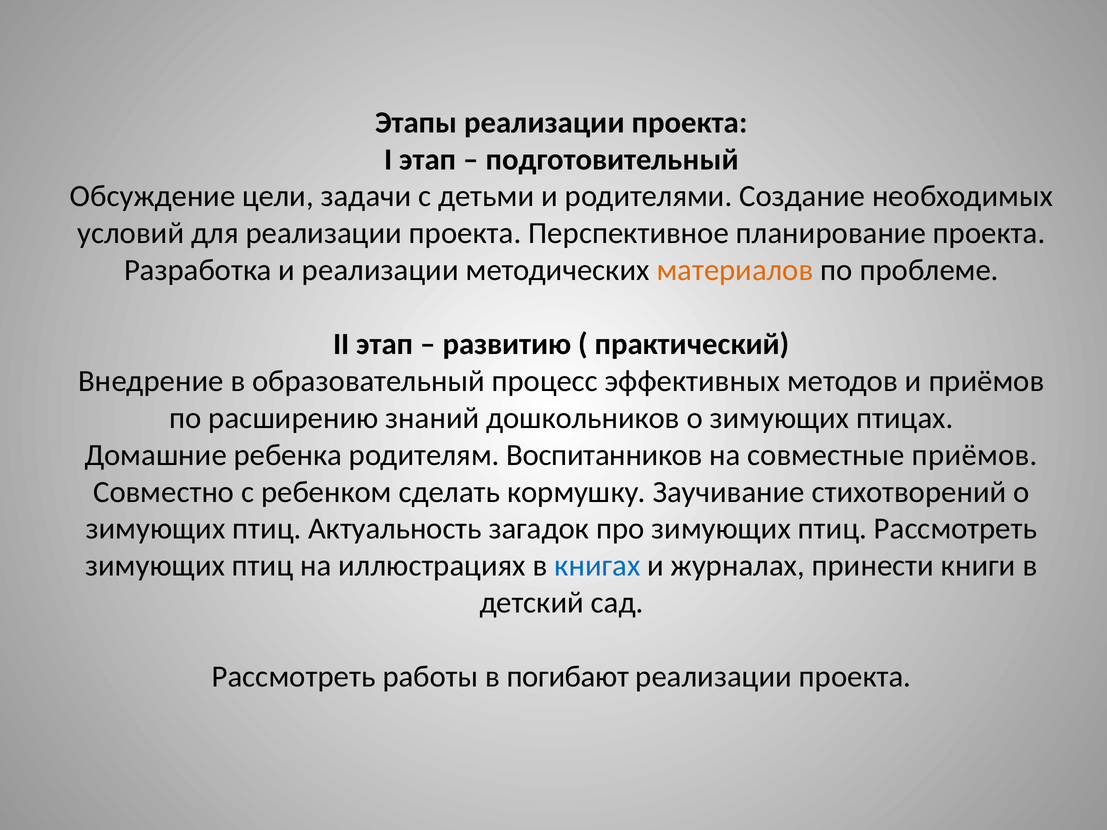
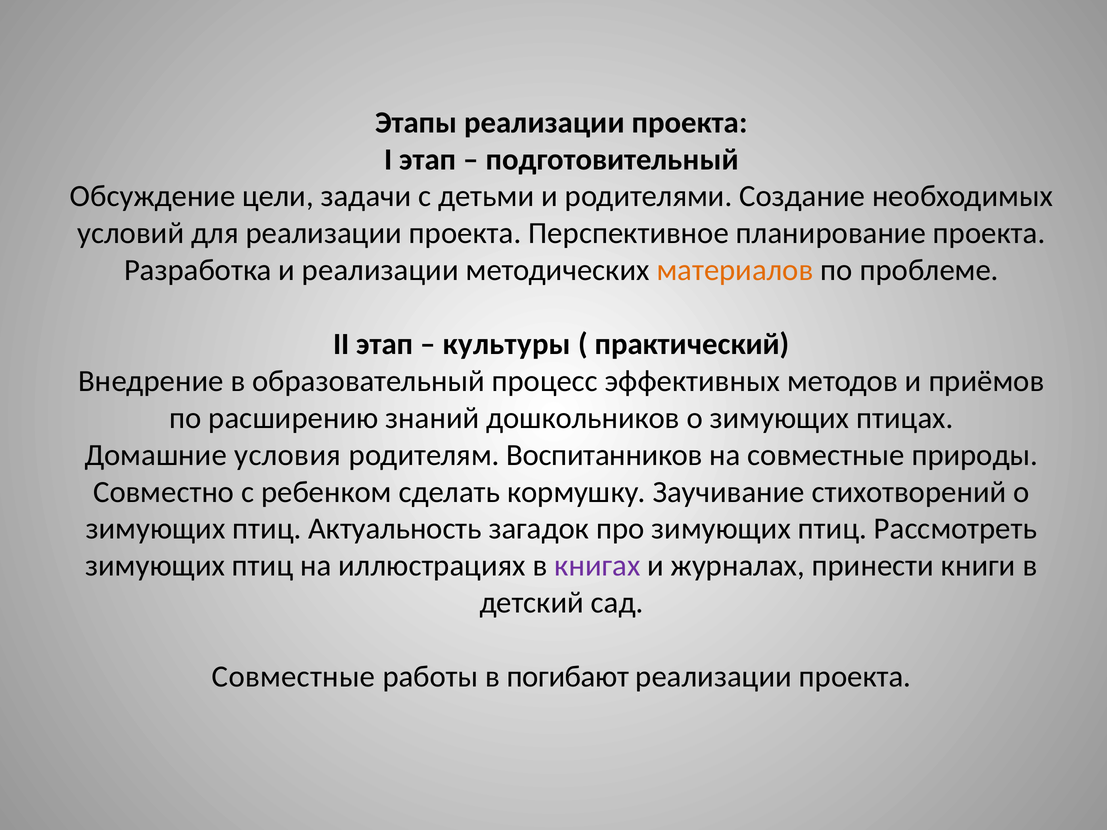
развитию: развитию -> культуры
ребенка: ребенка -> условия
совместные приёмов: приёмов -> природы
книгах colour: blue -> purple
Рассмотреть at (294, 677): Рассмотреть -> Совместные
